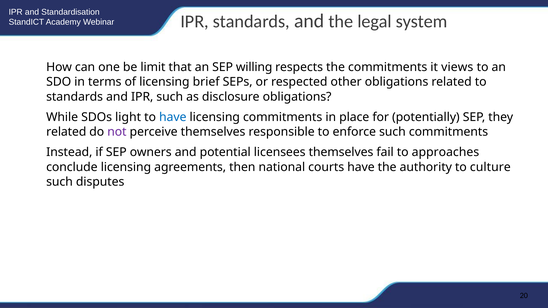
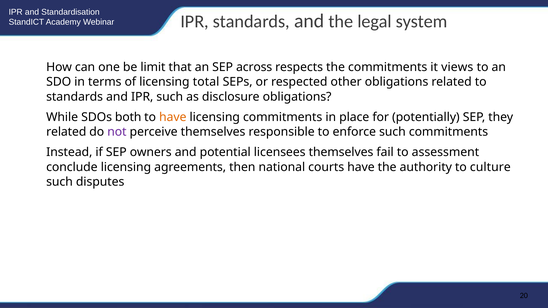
willing: willing -> across
brief: brief -> total
light: light -> both
have at (173, 117) colour: blue -> orange
approaches: approaches -> assessment
